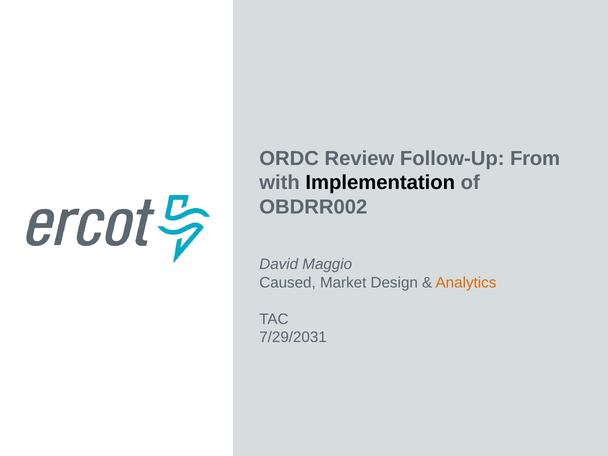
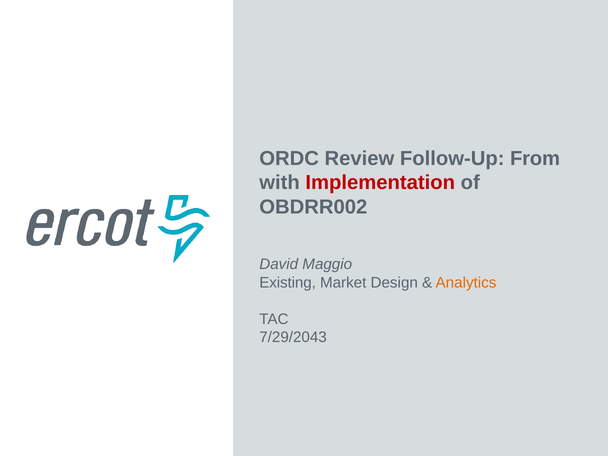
Implementation colour: black -> red
Caused: Caused -> Existing
7/29/2031: 7/29/2031 -> 7/29/2043
